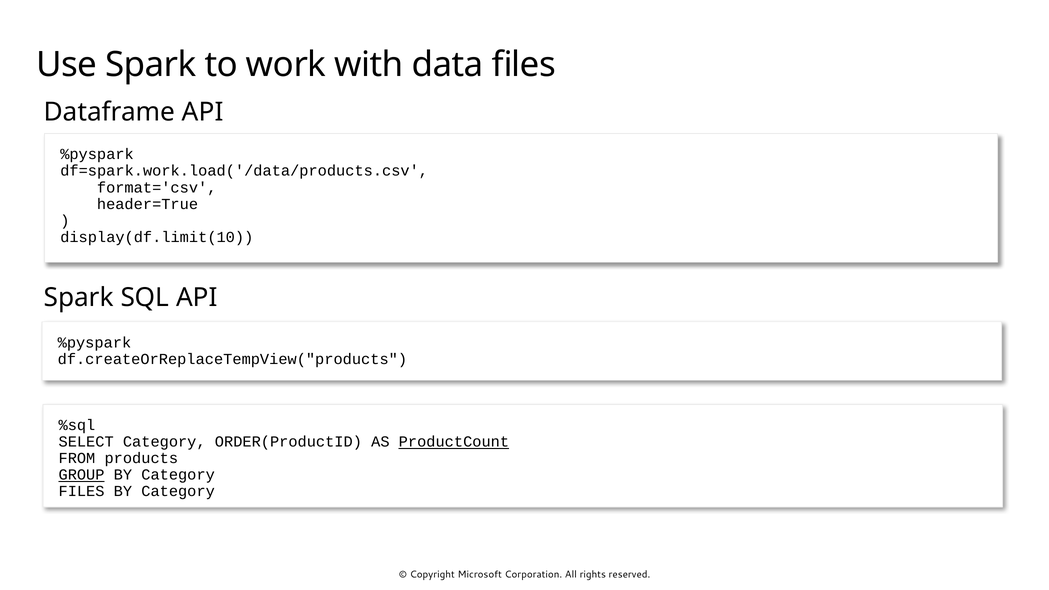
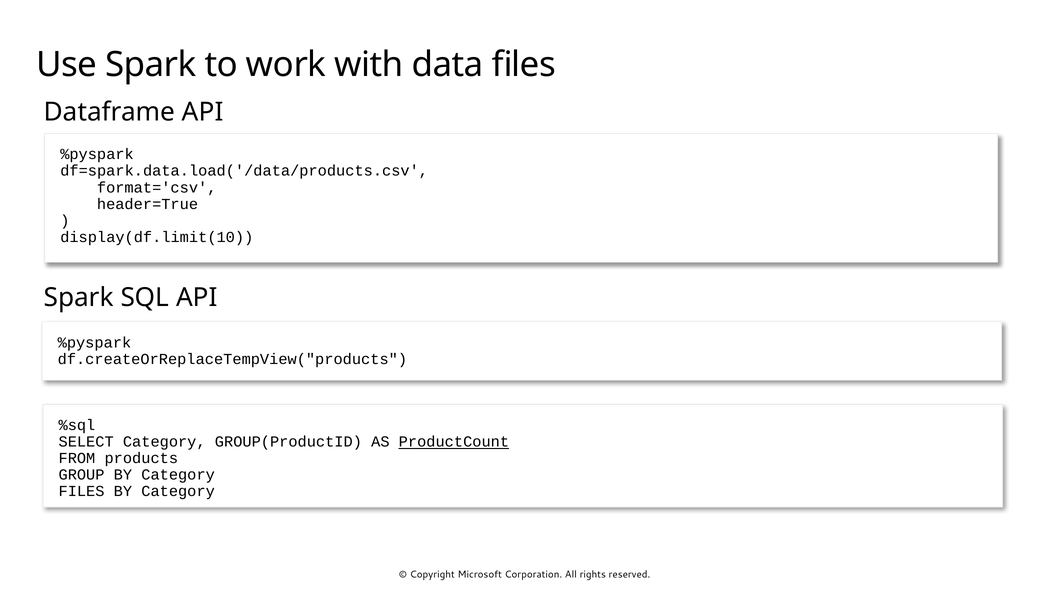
df=spark.work.load('/data/products.csv: df=spark.work.load('/data/products.csv -> df=spark.data.load('/data/products.csv
ORDER(ProductID: ORDER(ProductID -> GROUP(ProductID
GROUP underline: present -> none
